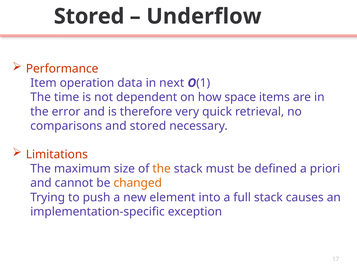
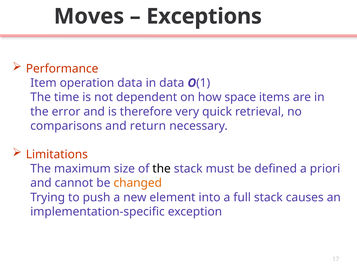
Stored at (89, 16): Stored -> Moves
Underflow: Underflow -> Exceptions
in next: next -> data
and stored: stored -> return
the at (162, 169) colour: orange -> black
